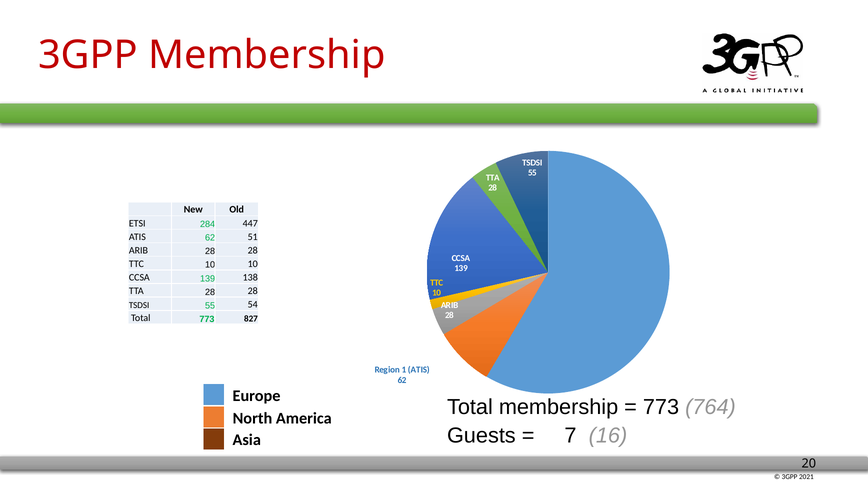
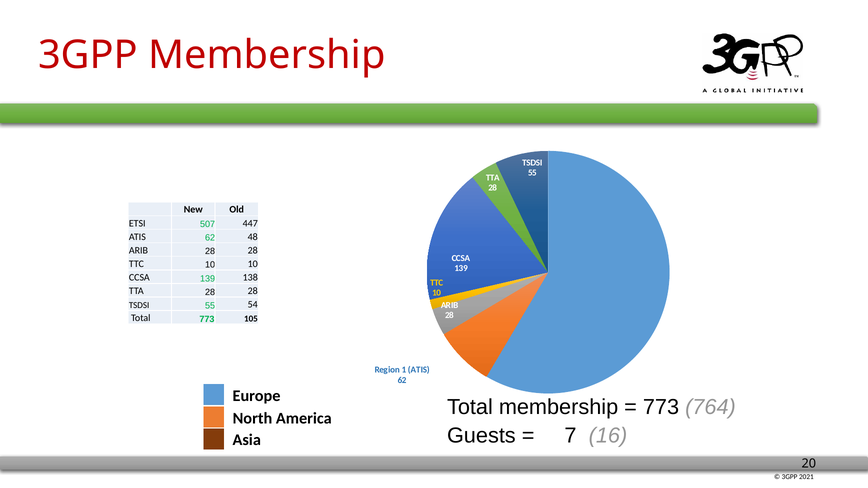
284: 284 -> 507
51: 51 -> 48
827: 827 -> 105
